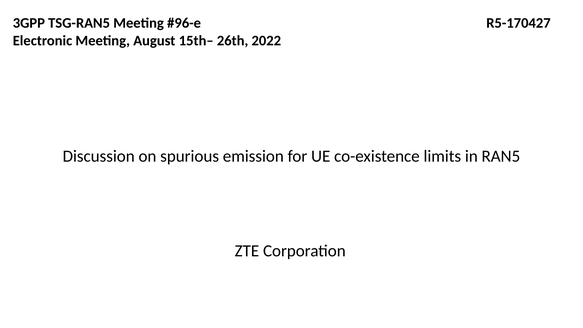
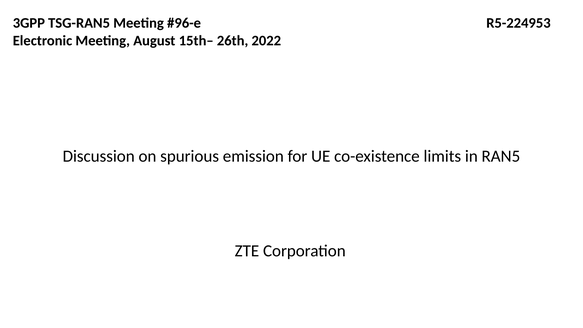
R5-170427: R5-170427 -> R5-224953
